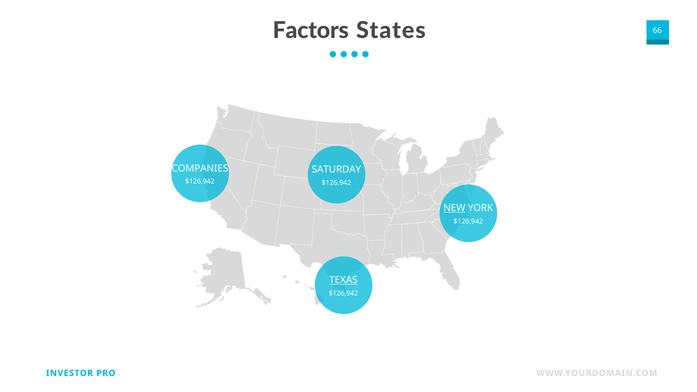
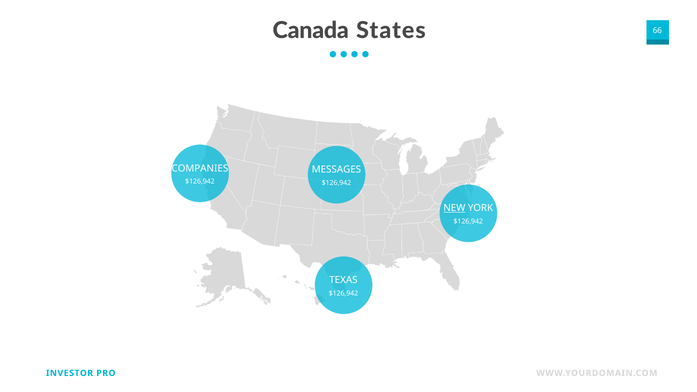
Factors: Factors -> Canada
SATURDAY: SATURDAY -> MESSAGES
TEXAS underline: present -> none
